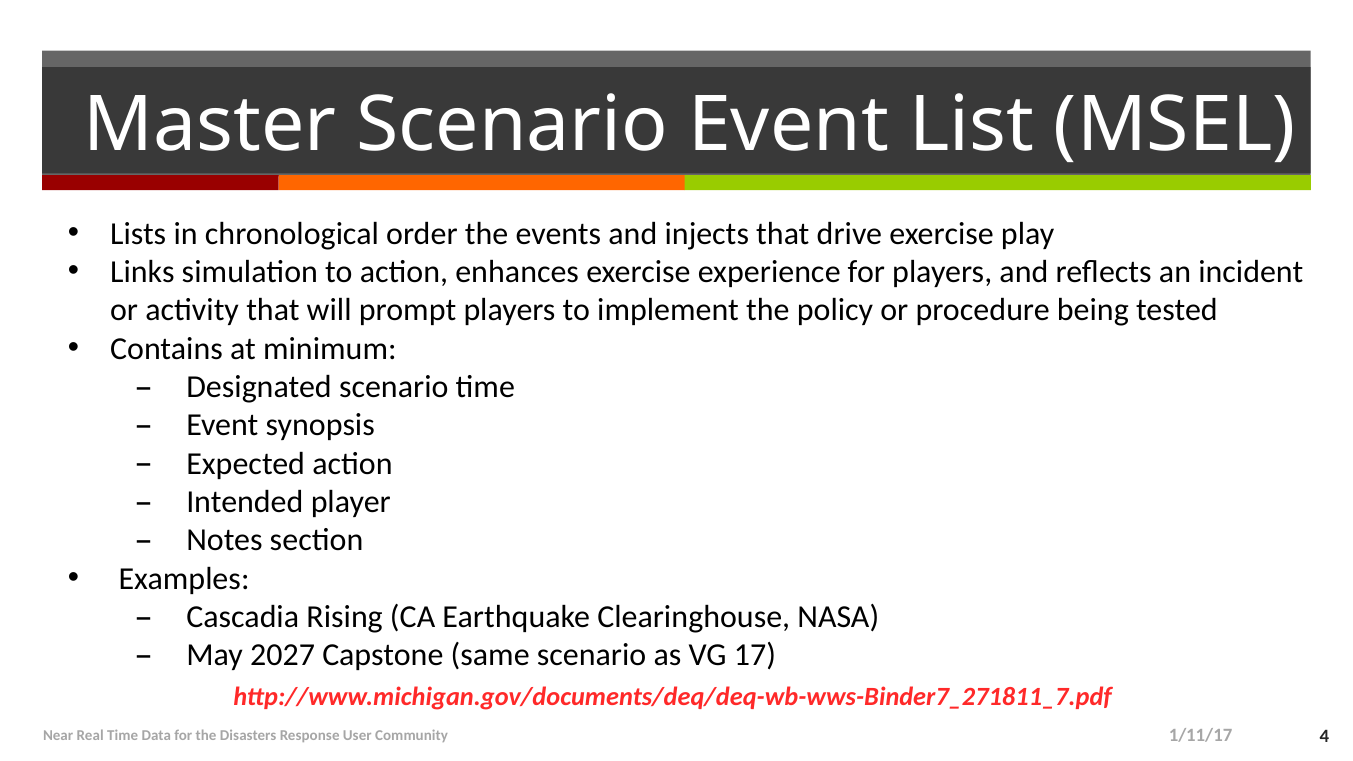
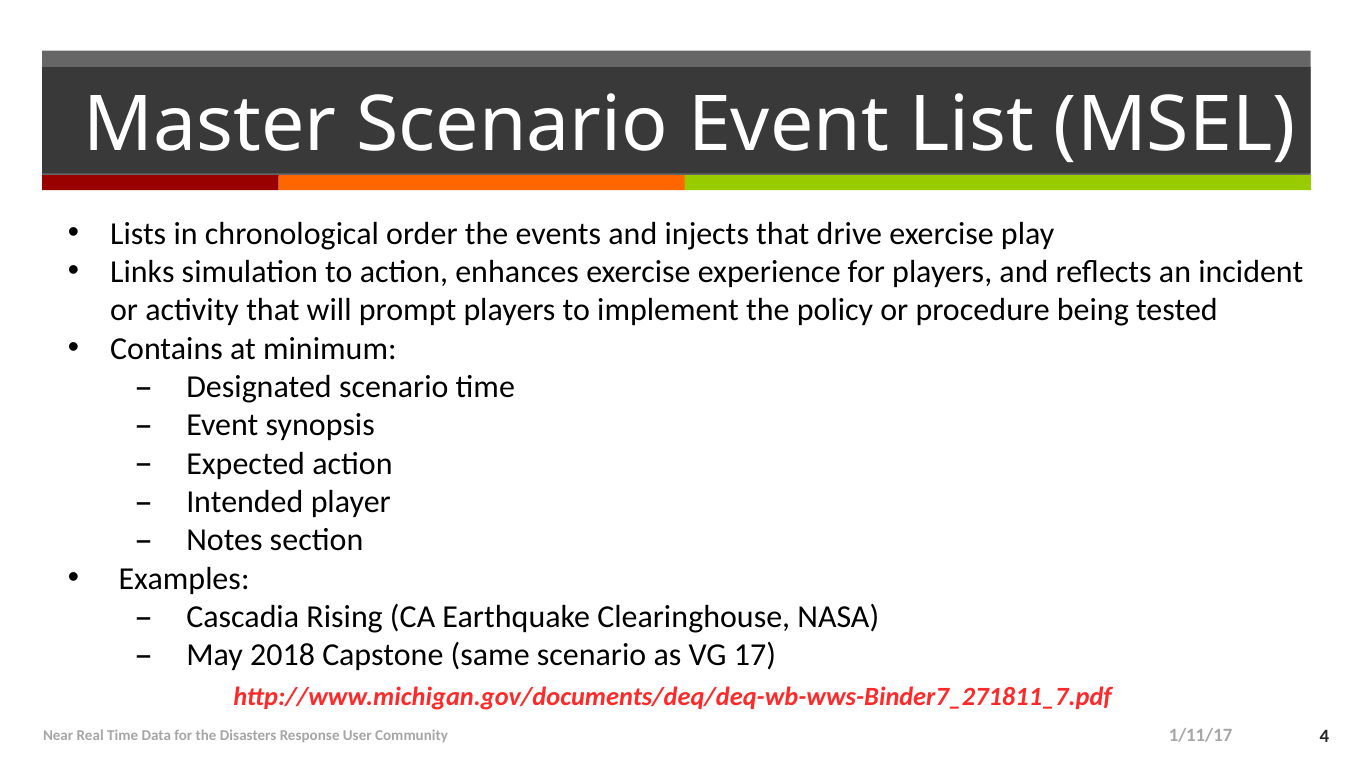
2027: 2027 -> 2018
